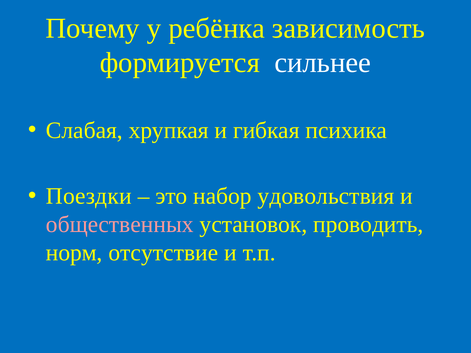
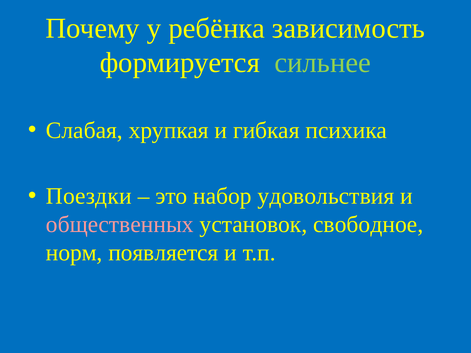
сильнее colour: white -> light green
проводить: проводить -> свободное
отсутствие: отсутствие -> появляется
